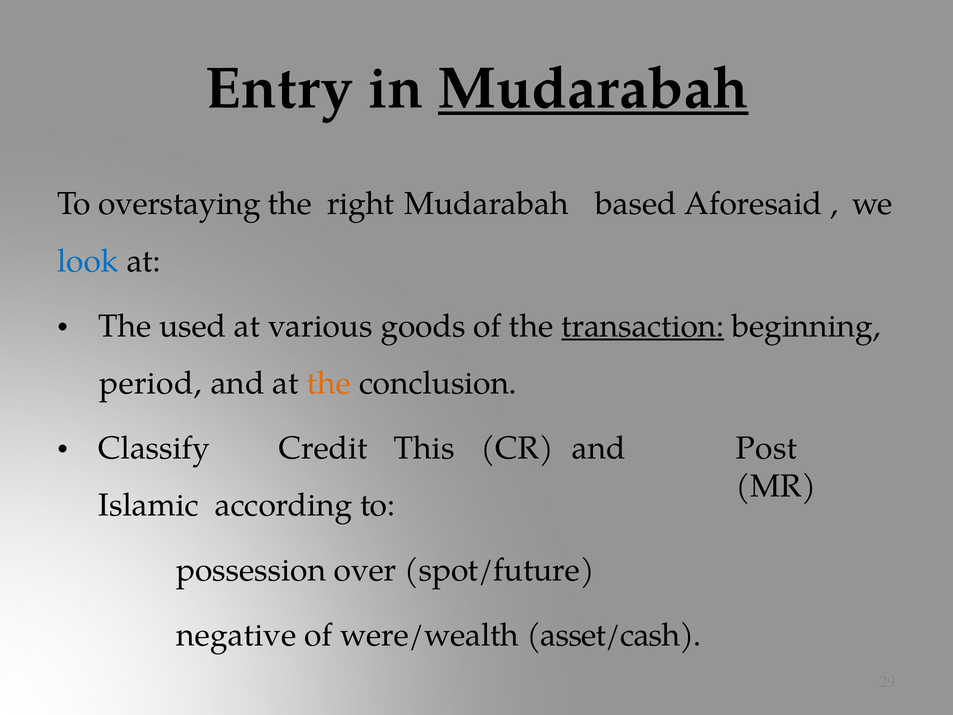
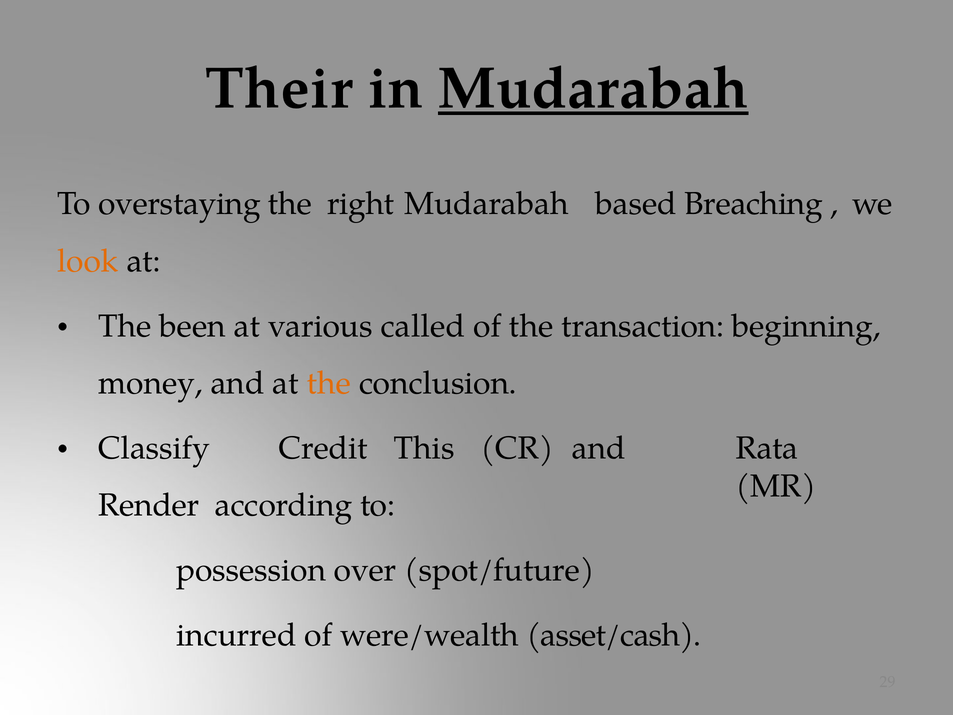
Entry: Entry -> Their
Aforesaid: Aforesaid -> Breaching
look colour: blue -> orange
used: used -> been
goods: goods -> called
transaction underline: present -> none
period: period -> money
Post: Post -> Rata
Islamic: Islamic -> Render
negative: negative -> incurred
